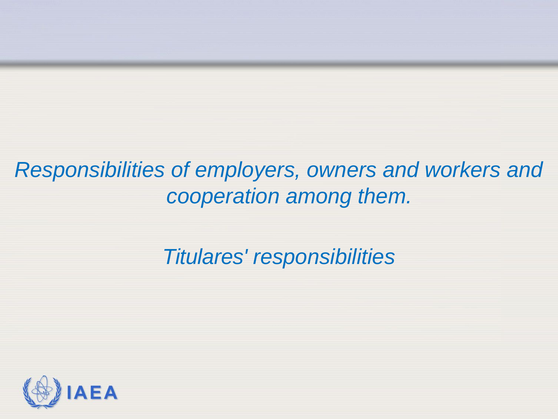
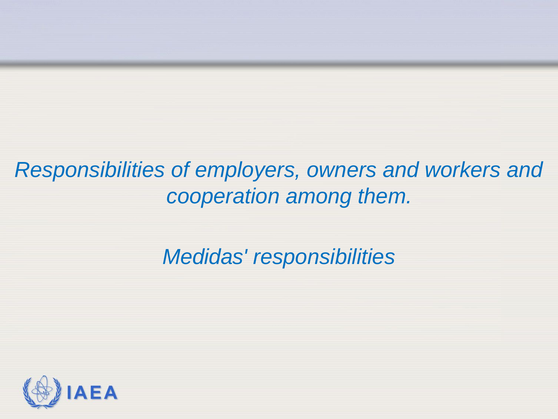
Titulares: Titulares -> Medidas
